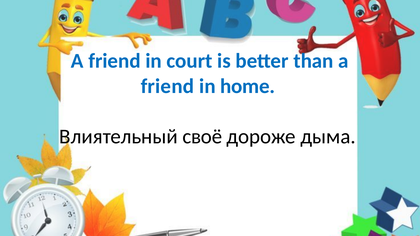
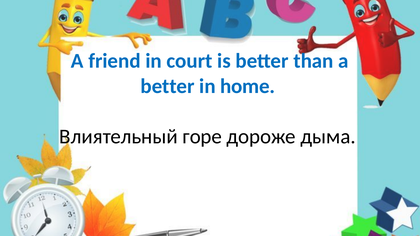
friend at (167, 86): friend -> better
своё: своё -> горе
